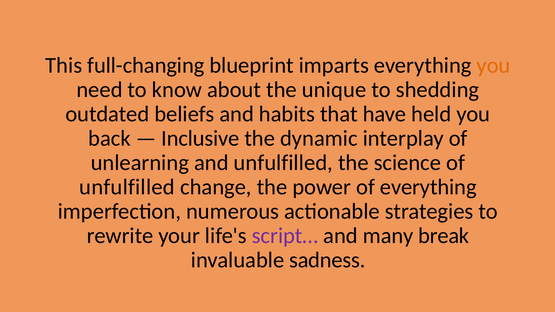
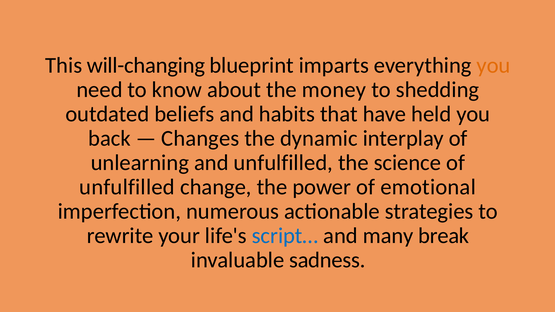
full-changing: full-changing -> will-changing
unique: unique -> money
Inclusive: Inclusive -> Changes
of everything: everything -> emotional
script… colour: purple -> blue
